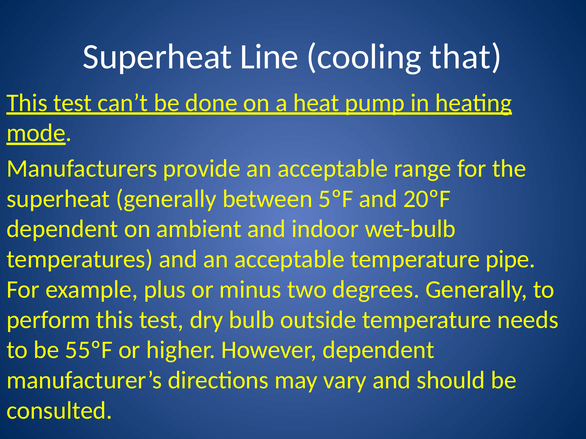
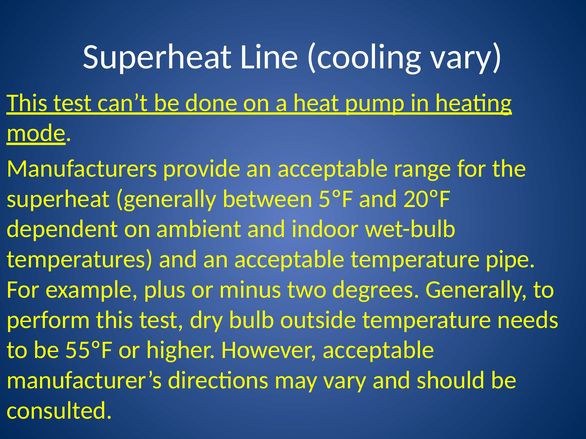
cooling that: that -> vary
However dependent: dependent -> acceptable
